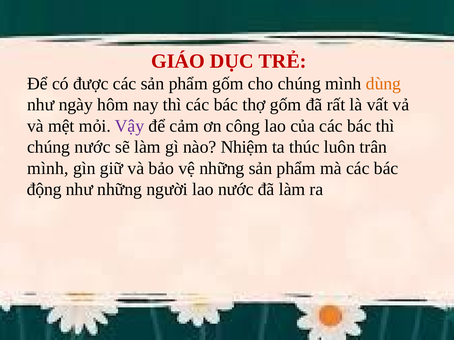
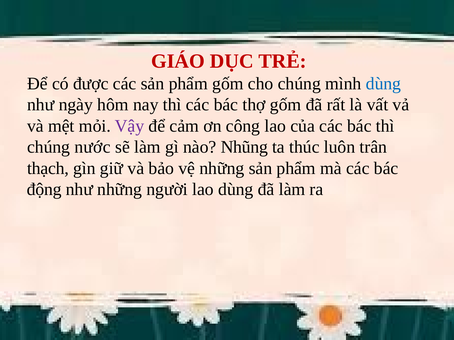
dùng at (383, 84) colour: orange -> blue
Nhiệm: Nhiệm -> Nhũng
mình at (48, 168): mình -> thạch
lao nước: nước -> dùng
